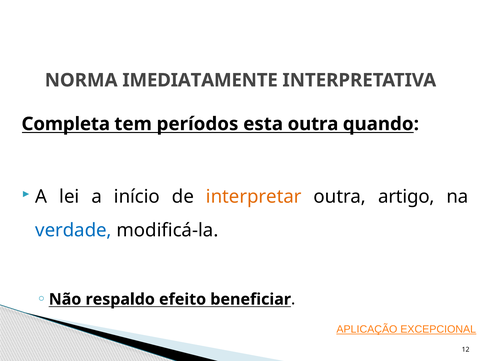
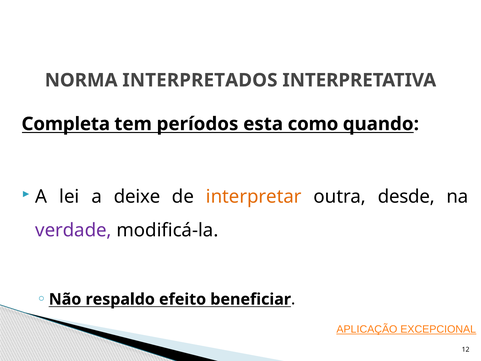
IMEDIATAMENTE: IMEDIATAMENTE -> INTERPRETADOS
esta outra: outra -> como
início: início -> deixe
artigo: artigo -> desde
verdade colour: blue -> purple
